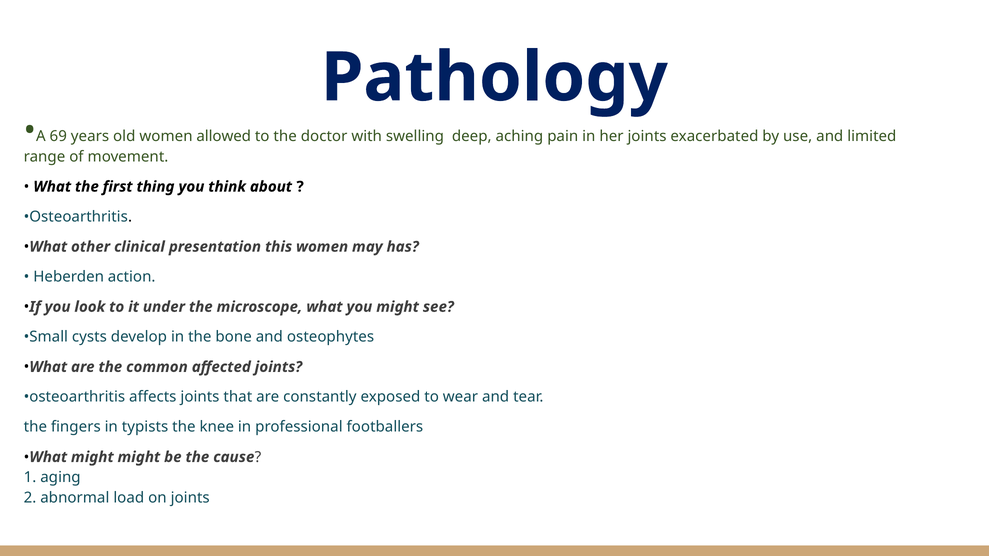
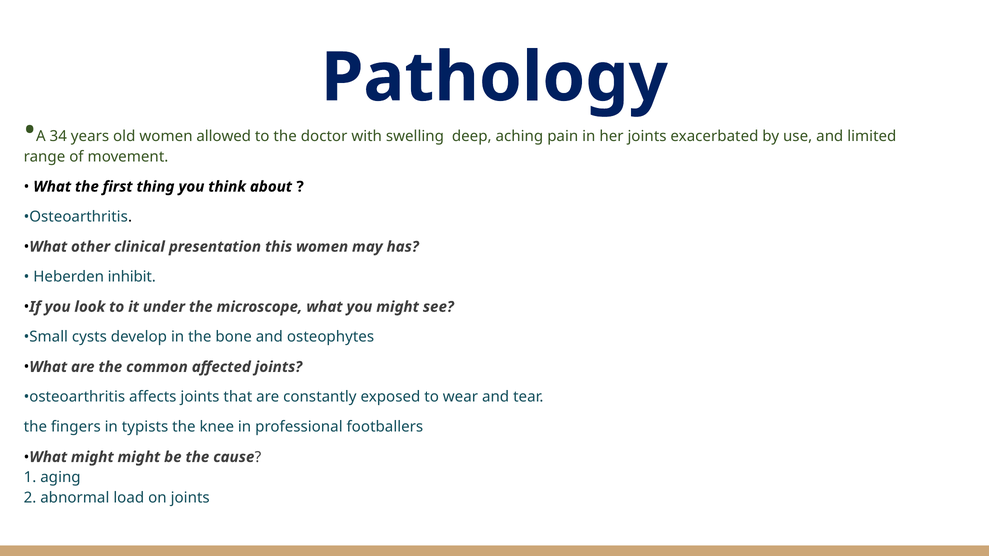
69: 69 -> 34
action: action -> inhibit
